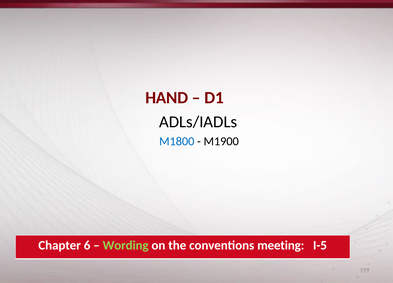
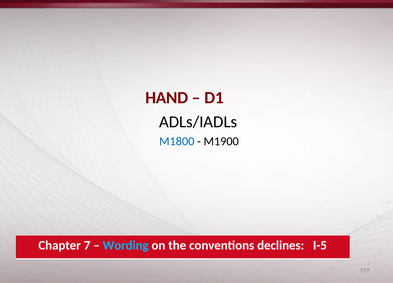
6: 6 -> 7
Wording colour: light green -> light blue
meeting: meeting -> declines
